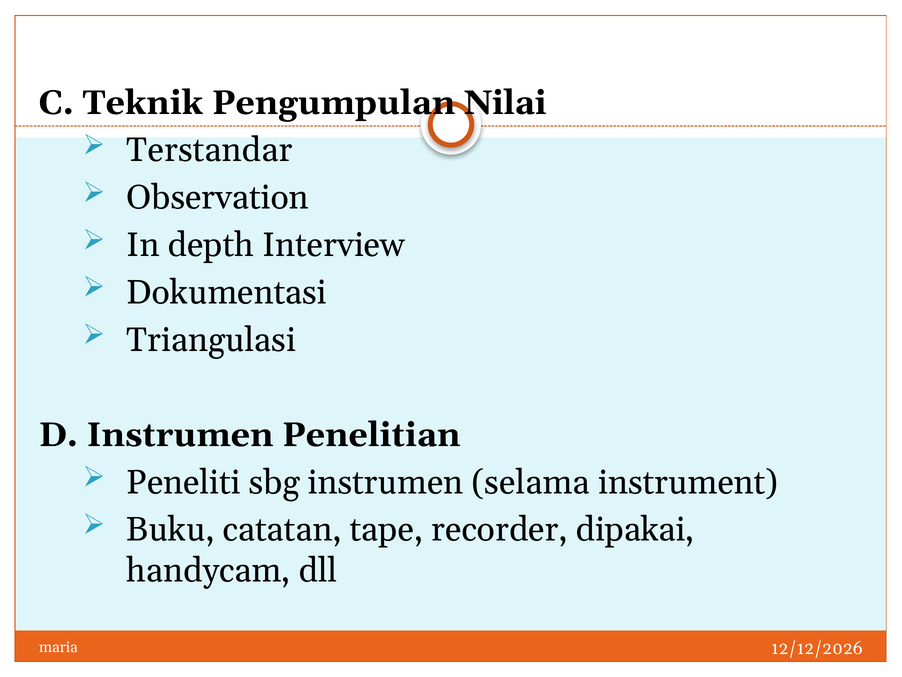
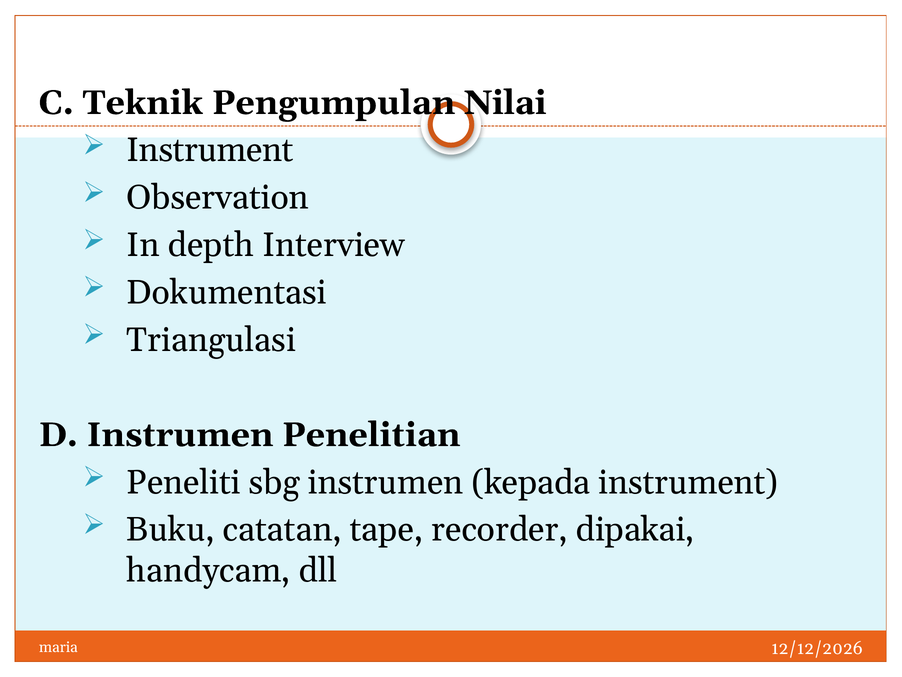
Terstandar at (210, 150): Terstandar -> Instrument
selama: selama -> kepada
